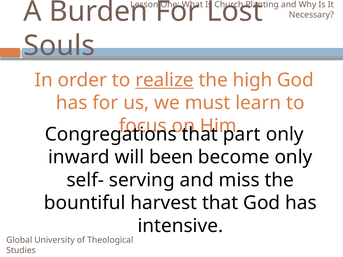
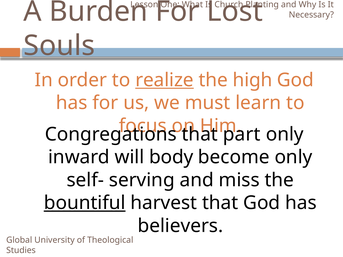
been: been -> body
bountiful underline: none -> present
intensive: intensive -> believers
